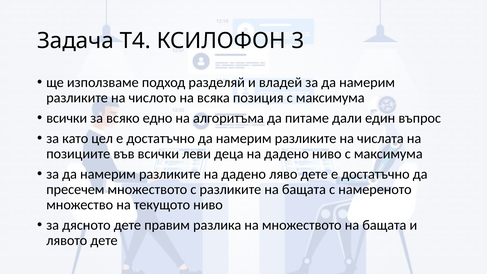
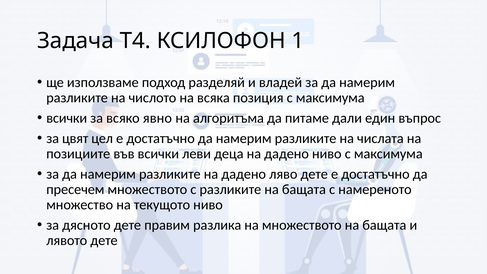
3: 3 -> 1
едно: едно -> явно
като: като -> цвят
